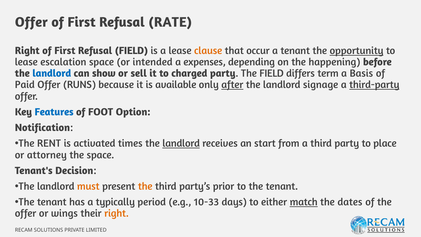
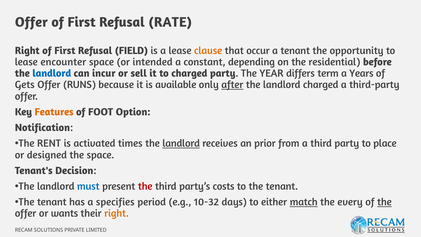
opportunity underline: present -> none
escalation: escalation -> encounter
expenses: expenses -> constant
happening: happening -> residential
show: show -> incur
The FIELD: FIELD -> YEAR
Basis: Basis -> Years
Paid: Paid -> Gets
landlord signage: signage -> charged
third-party underline: present -> none
Features colour: blue -> orange
start: start -> prior
attorney: attorney -> designed
must colour: orange -> blue
the at (145, 186) colour: orange -> red
prior: prior -> costs
typically: typically -> specifies
10-33: 10-33 -> 10-32
dates: dates -> every
the at (384, 202) underline: none -> present
wings: wings -> wants
